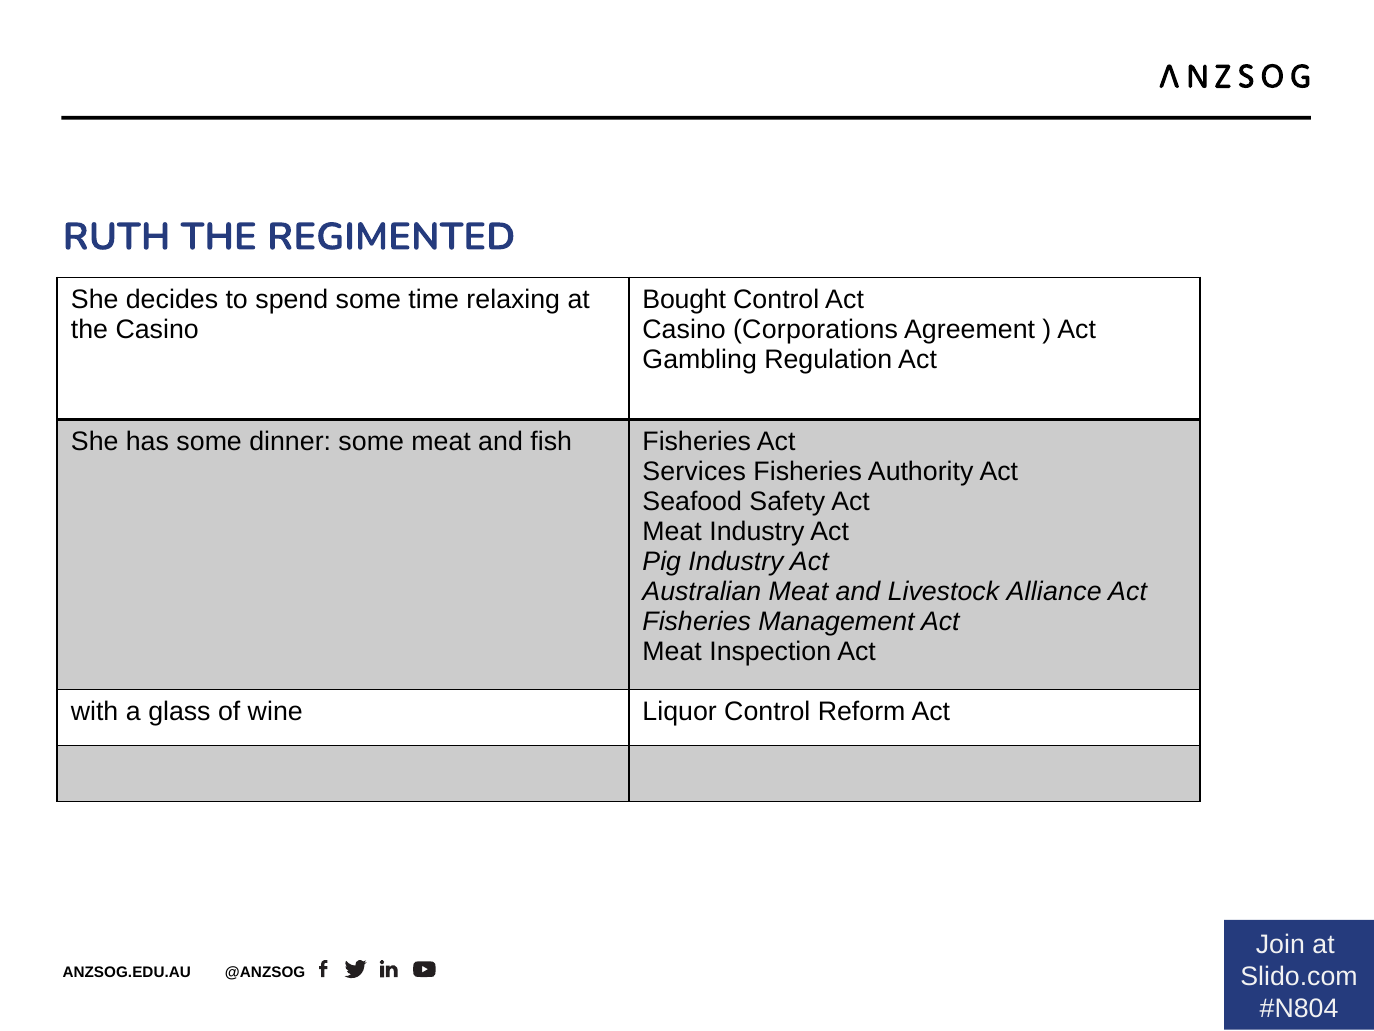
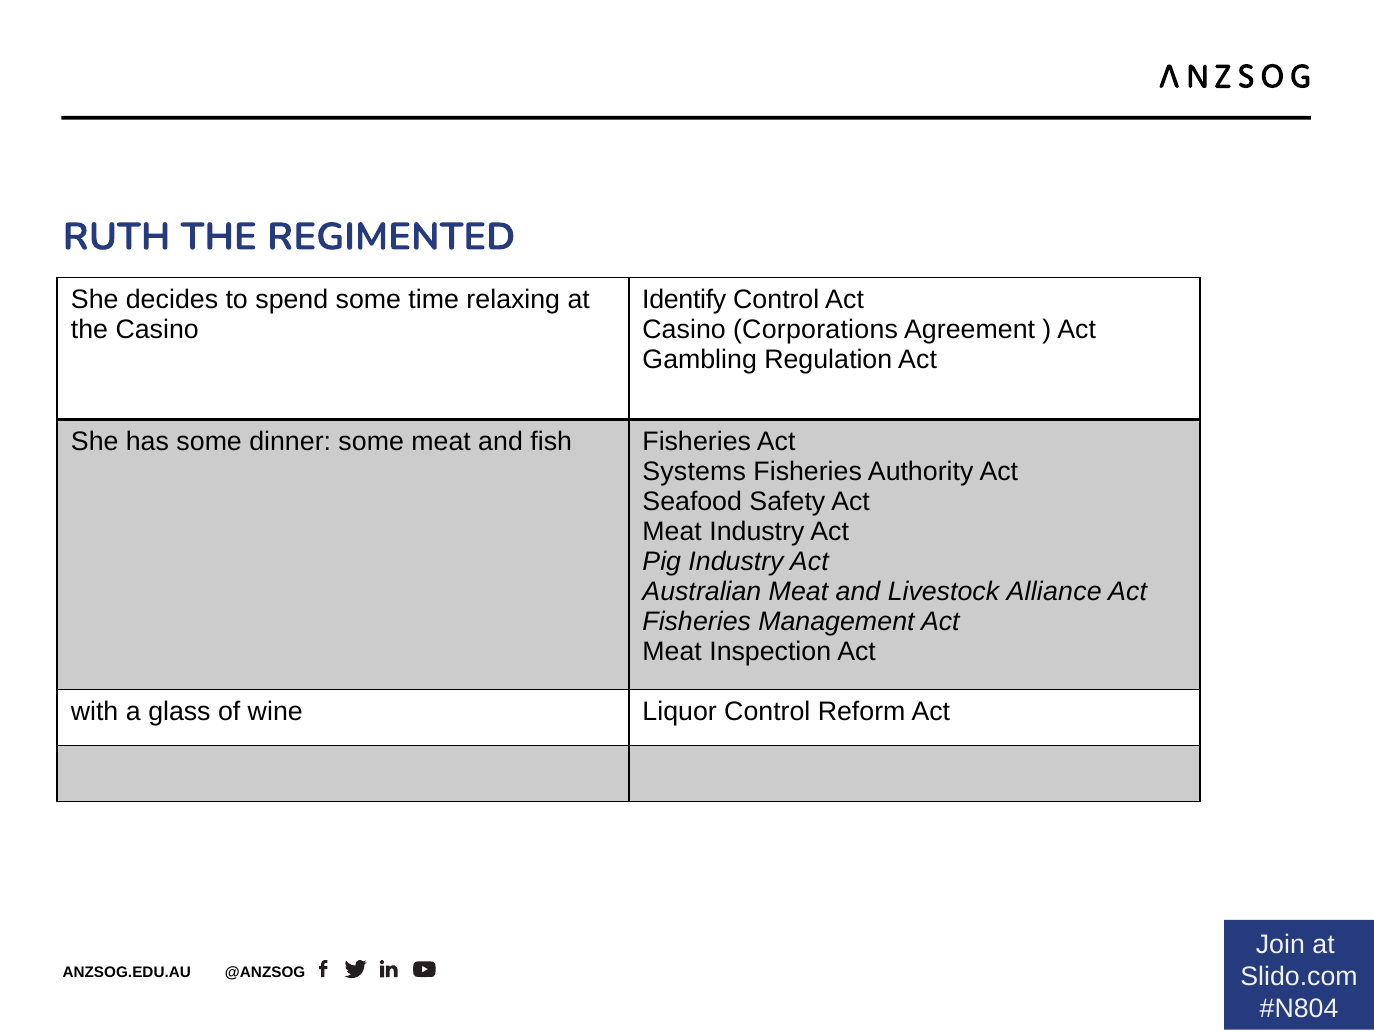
Bought: Bought -> Identify
Services: Services -> Systems
